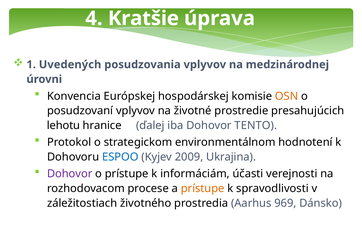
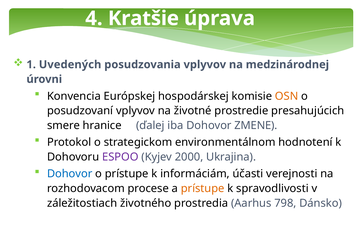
lehotu: lehotu -> smere
TENTO: TENTO -> ZMENE
ESPOO colour: blue -> purple
2009: 2009 -> 2000
Dohovor at (70, 174) colour: purple -> blue
969: 969 -> 798
